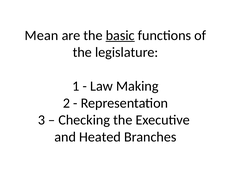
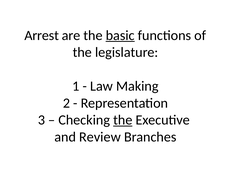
Mean: Mean -> Arrest
the at (123, 120) underline: none -> present
Heated: Heated -> Review
